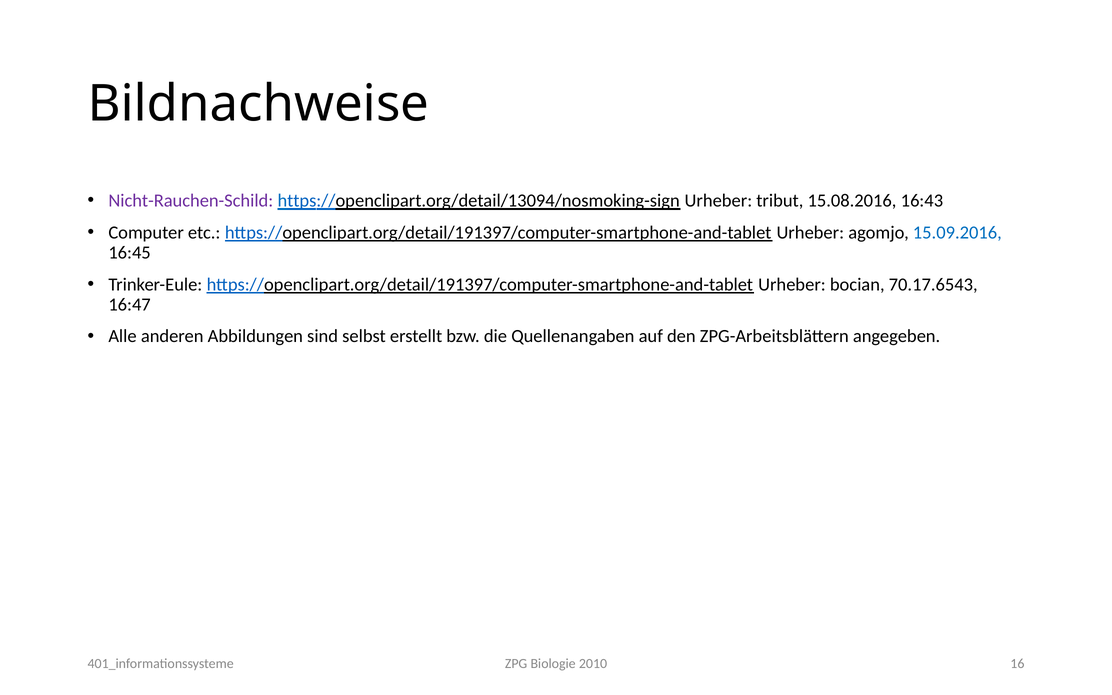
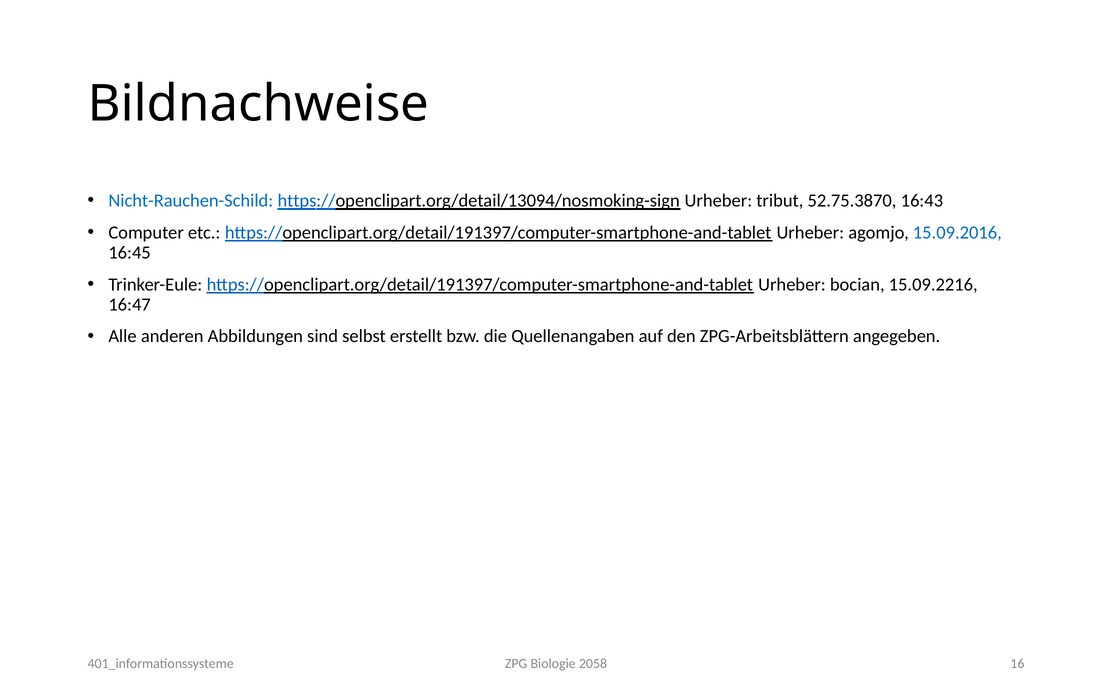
Nicht-Rauchen-Schild colour: purple -> blue
15.08.2016: 15.08.2016 -> 52.75.3870
70.17.6543: 70.17.6543 -> 15.09.2216
2010: 2010 -> 2058
